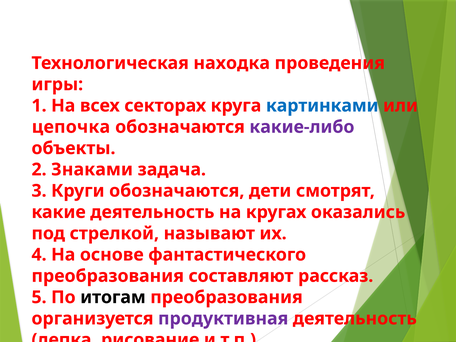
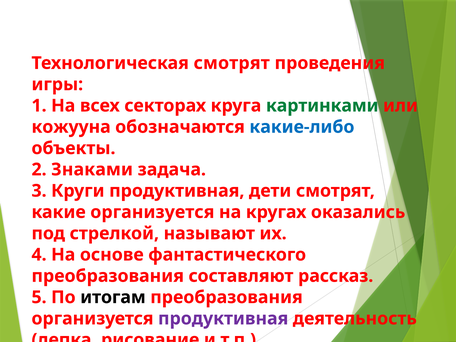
Технологическая находка: находка -> смотрят
картинками colour: blue -> green
цепочка: цепочка -> кожууна
какие-либо colour: purple -> blue
Круги обозначаются: обозначаются -> продуктивная
какие деятельность: деятельность -> организуется
